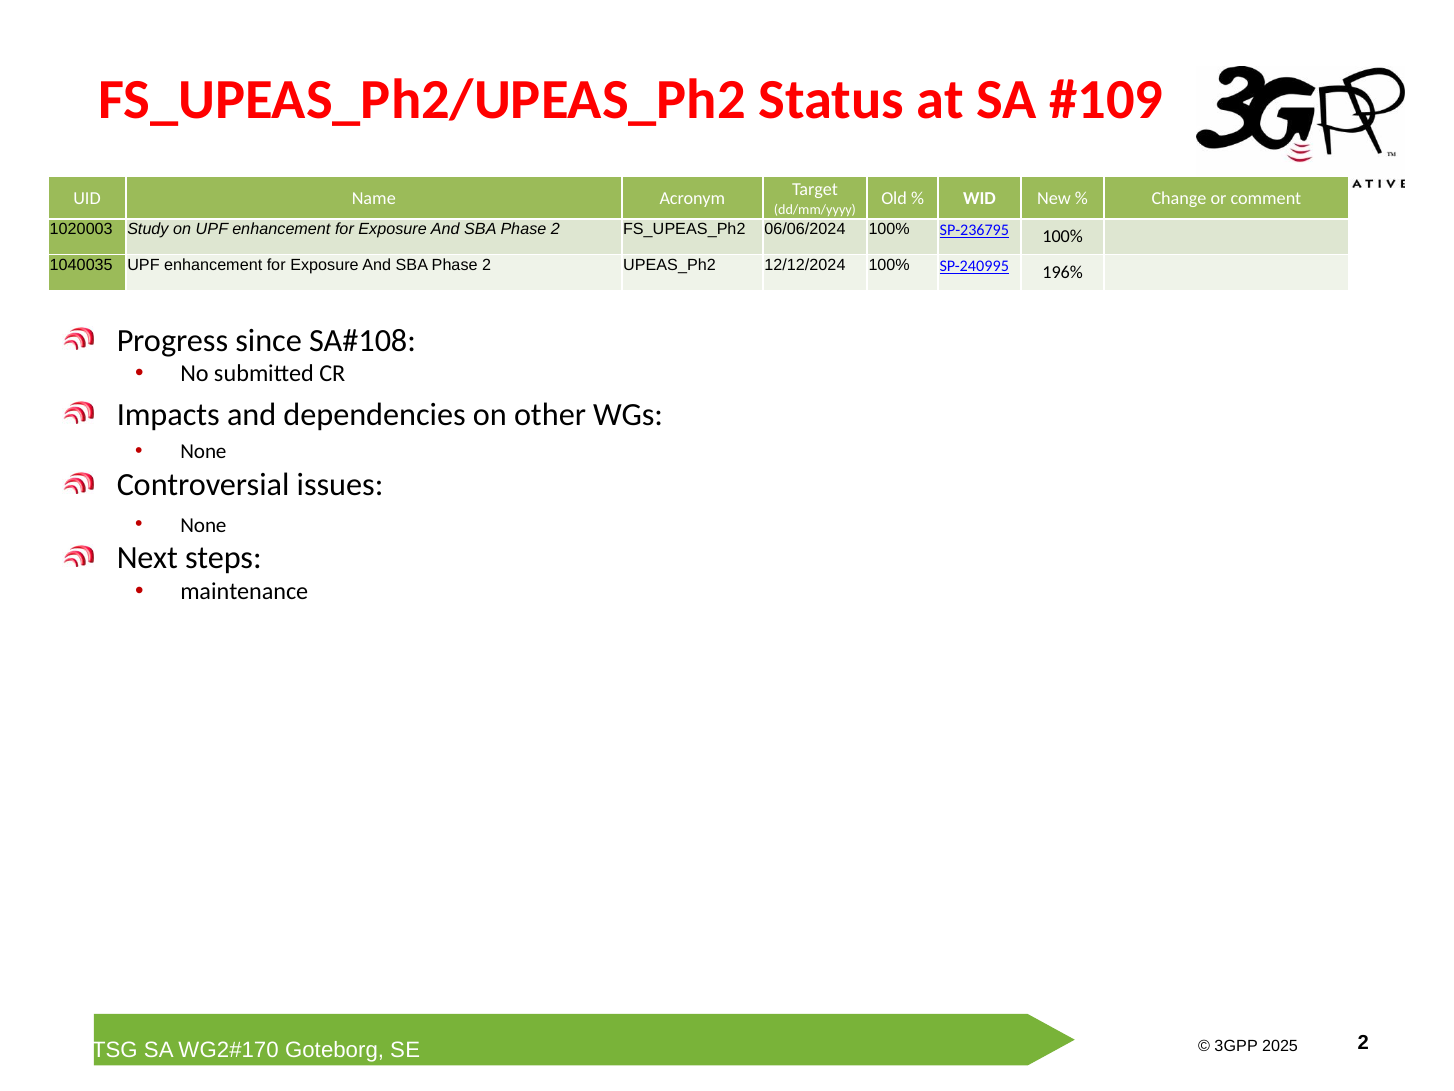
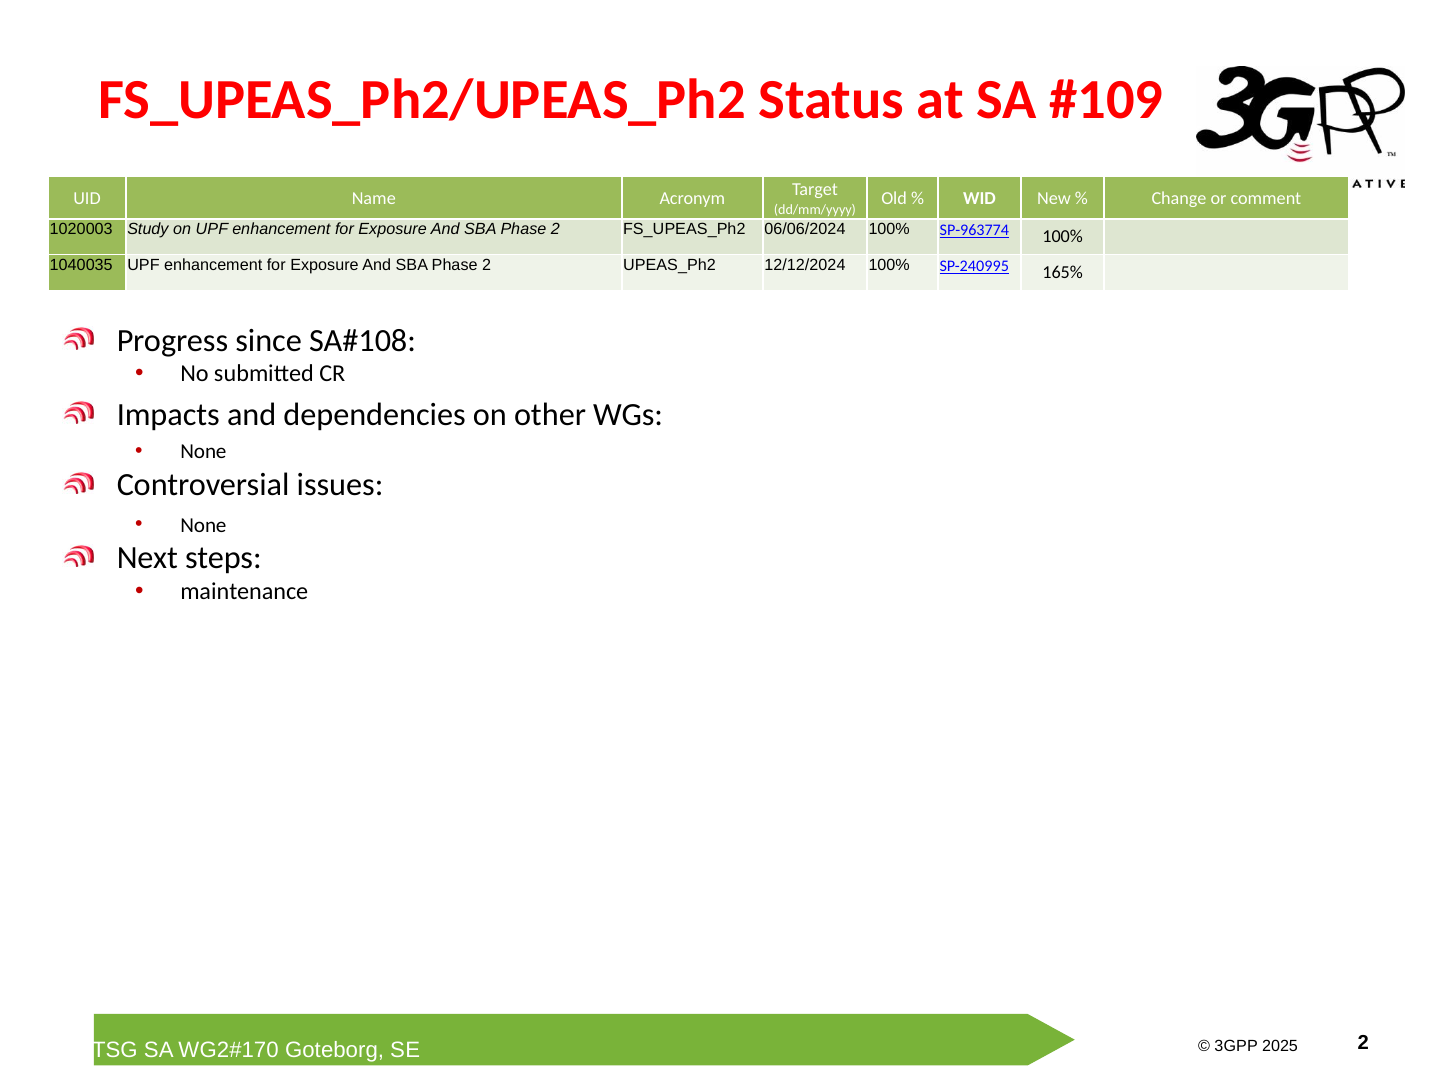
SP-236795: SP-236795 -> SP-963774
196%: 196% -> 165%
